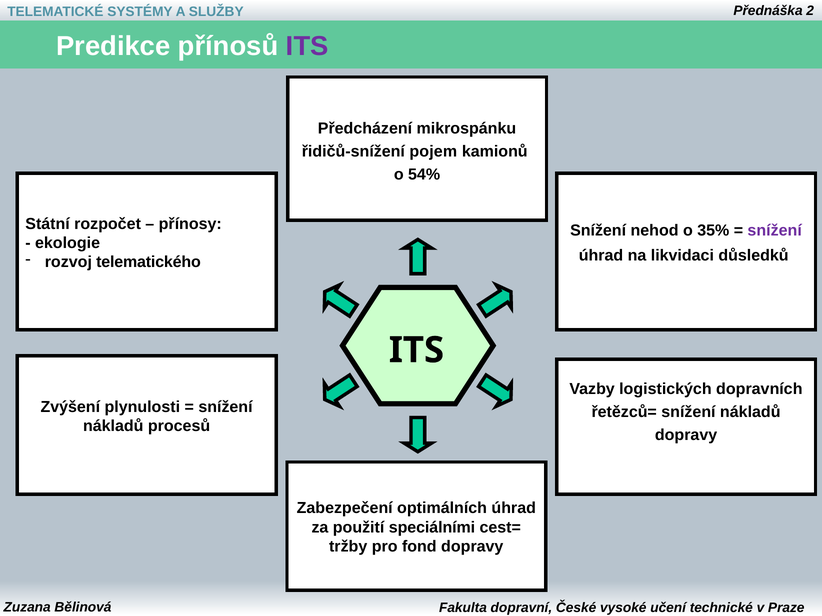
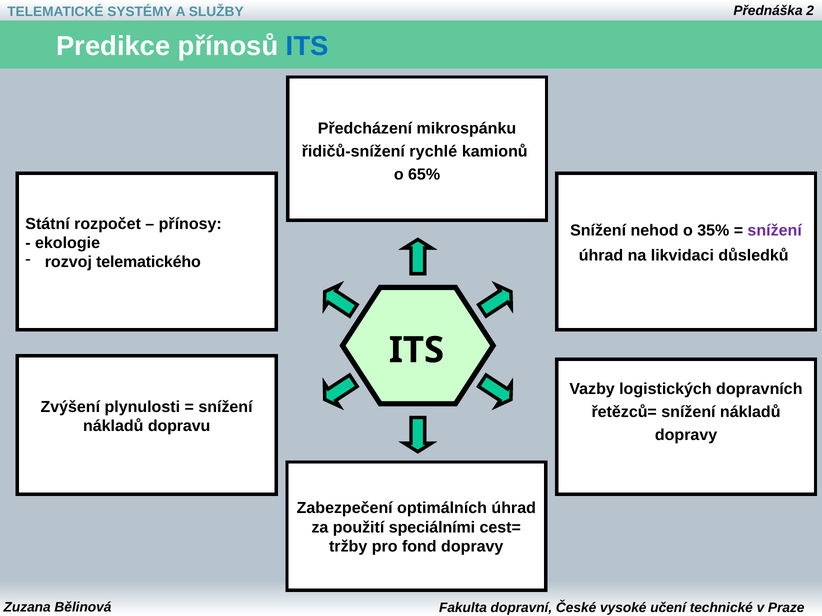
ITS at (307, 46) colour: purple -> blue
pojem: pojem -> rychlé
54%: 54% -> 65%
procesů: procesů -> dopravu
